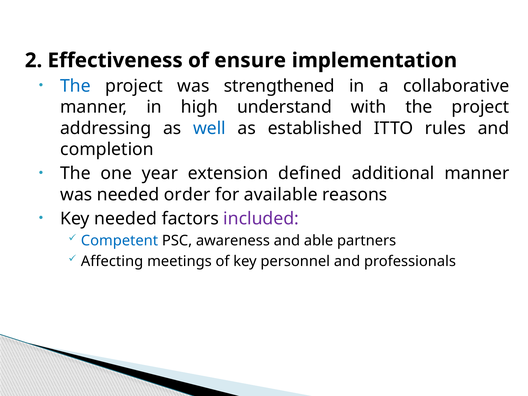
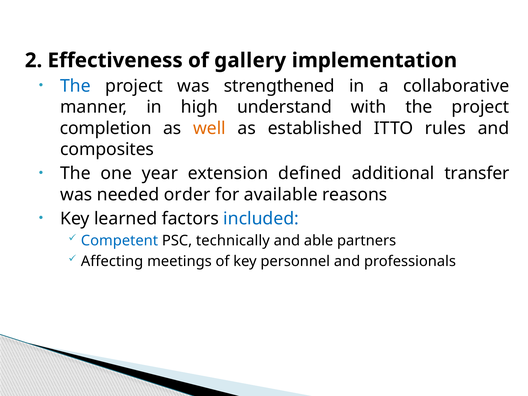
ensure: ensure -> gallery
addressing: addressing -> completion
well colour: blue -> orange
completion: completion -> composites
additional manner: manner -> transfer
Key needed: needed -> learned
included colour: purple -> blue
awareness: awareness -> technically
